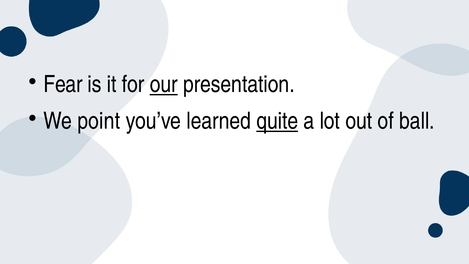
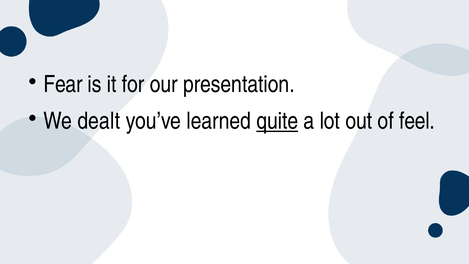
our underline: present -> none
point: point -> dealt
ball: ball -> feel
